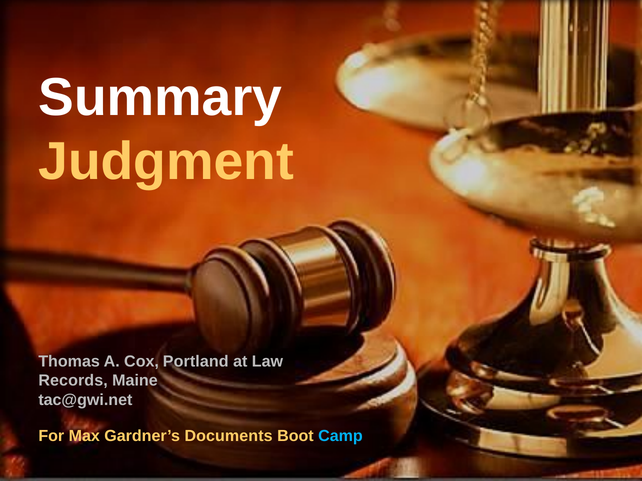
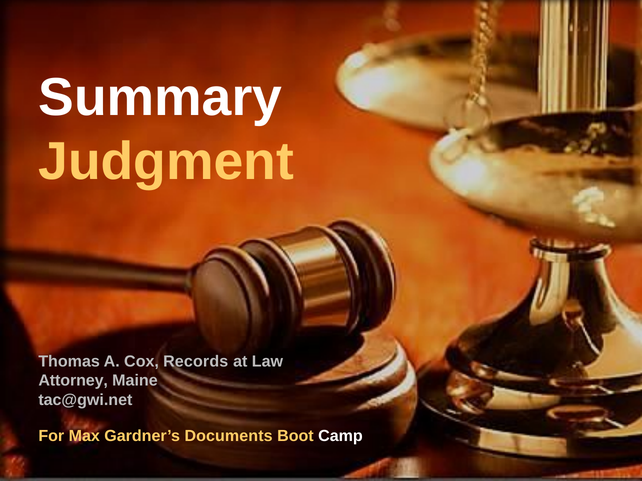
Portland: Portland -> Records
Records: Records -> Attorney
Camp colour: light blue -> white
